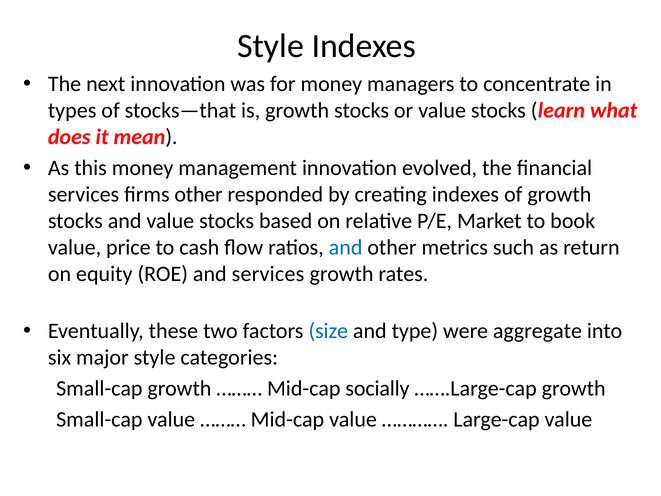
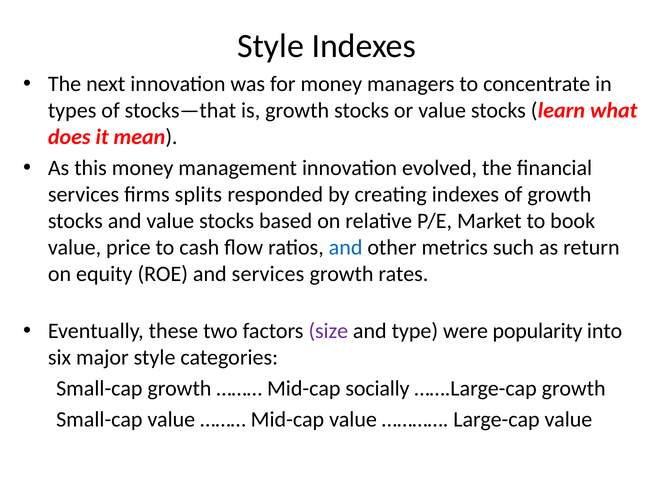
firms other: other -> splits
size colour: blue -> purple
aggregate: aggregate -> popularity
